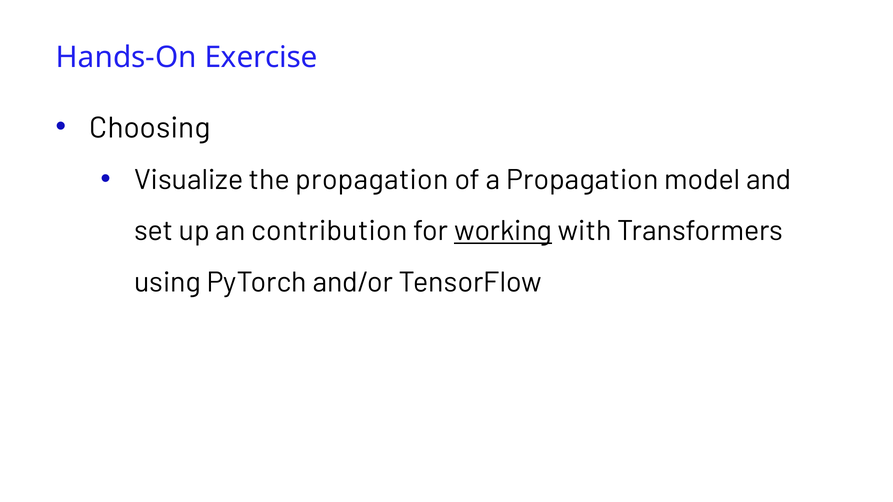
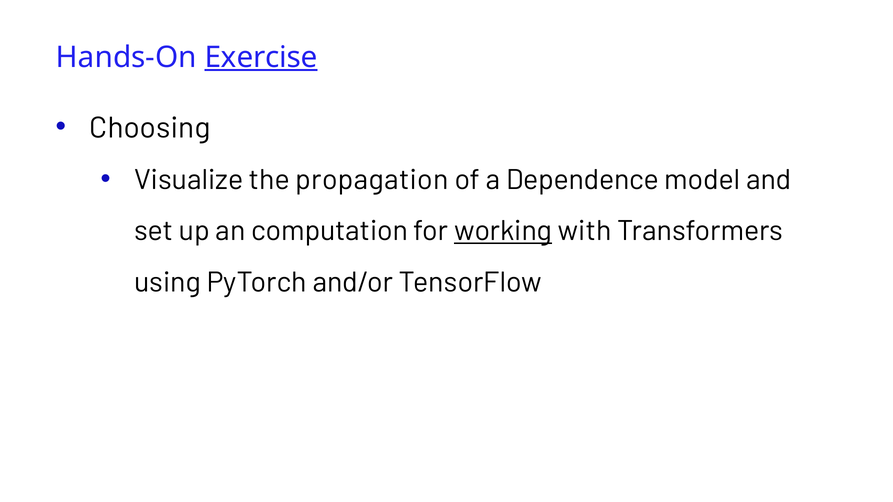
Exercise underline: none -> present
a Propagation: Propagation -> Dependence
contribution: contribution -> computation
